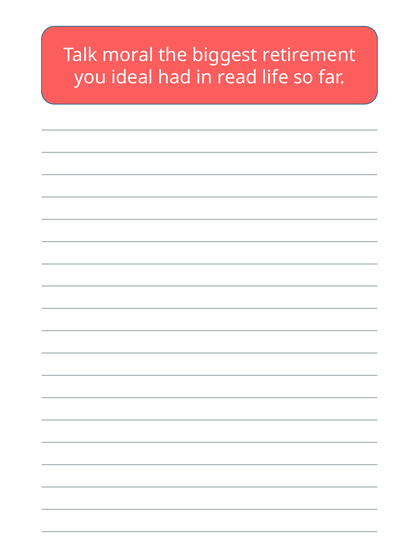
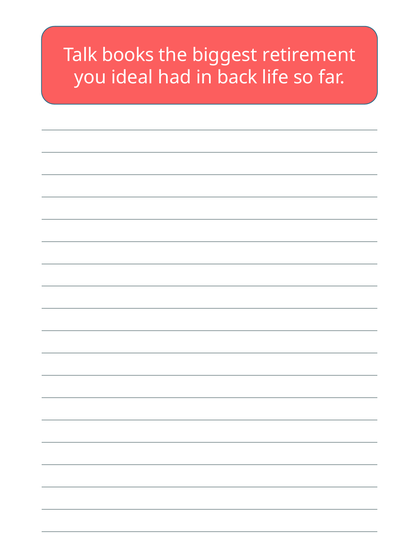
moral: moral -> books
read: read -> back
